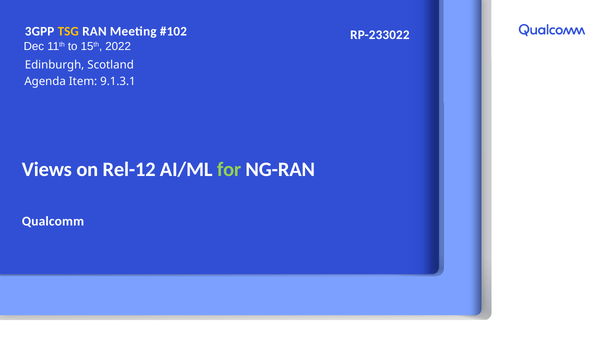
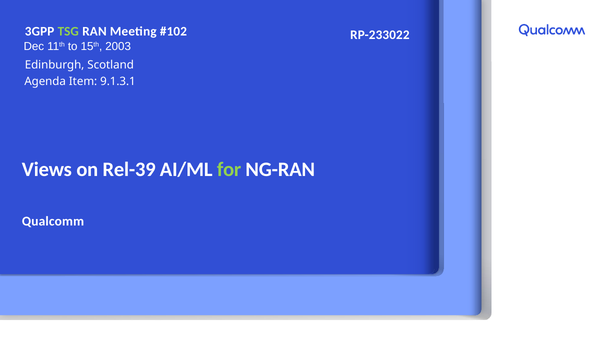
TSG colour: yellow -> light green
2022: 2022 -> 2003
Rel-12: Rel-12 -> Rel-39
